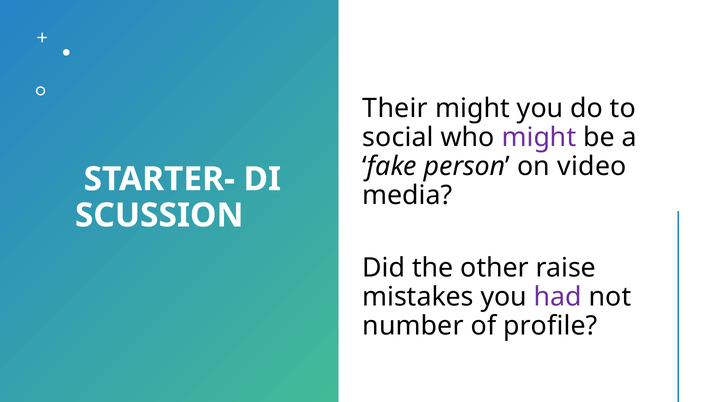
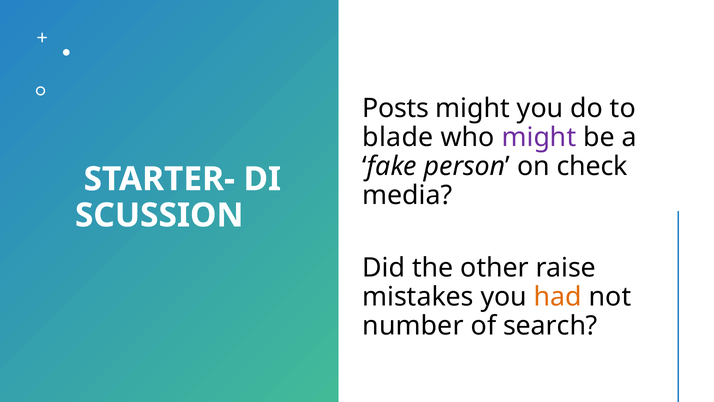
Their: Their -> Posts
social: social -> blade
video: video -> check
had colour: purple -> orange
profile: profile -> search
